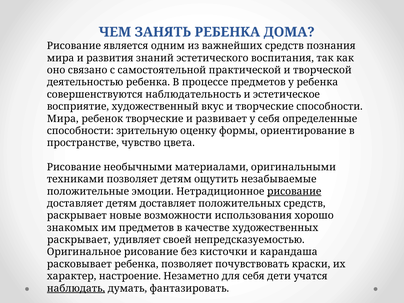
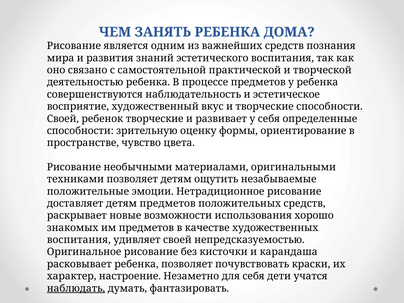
Мира at (63, 119): Мира -> Своей
рисование at (294, 191) underline: present -> none
детям доставляет: доставляет -> предметов
раскрывает at (79, 240): раскрывает -> воспитания
